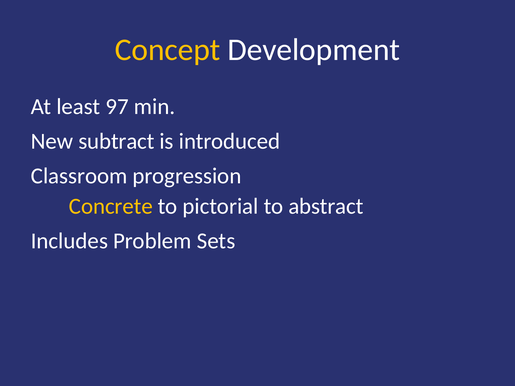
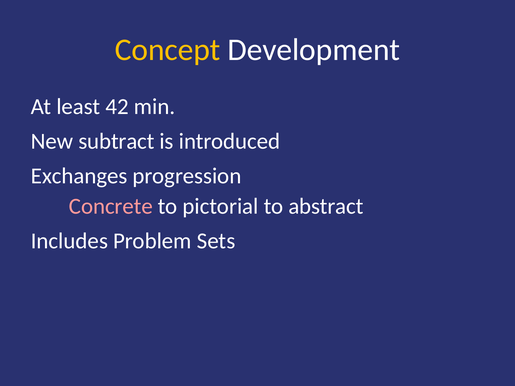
97: 97 -> 42
Classroom: Classroom -> Exchanges
Concrete colour: yellow -> pink
